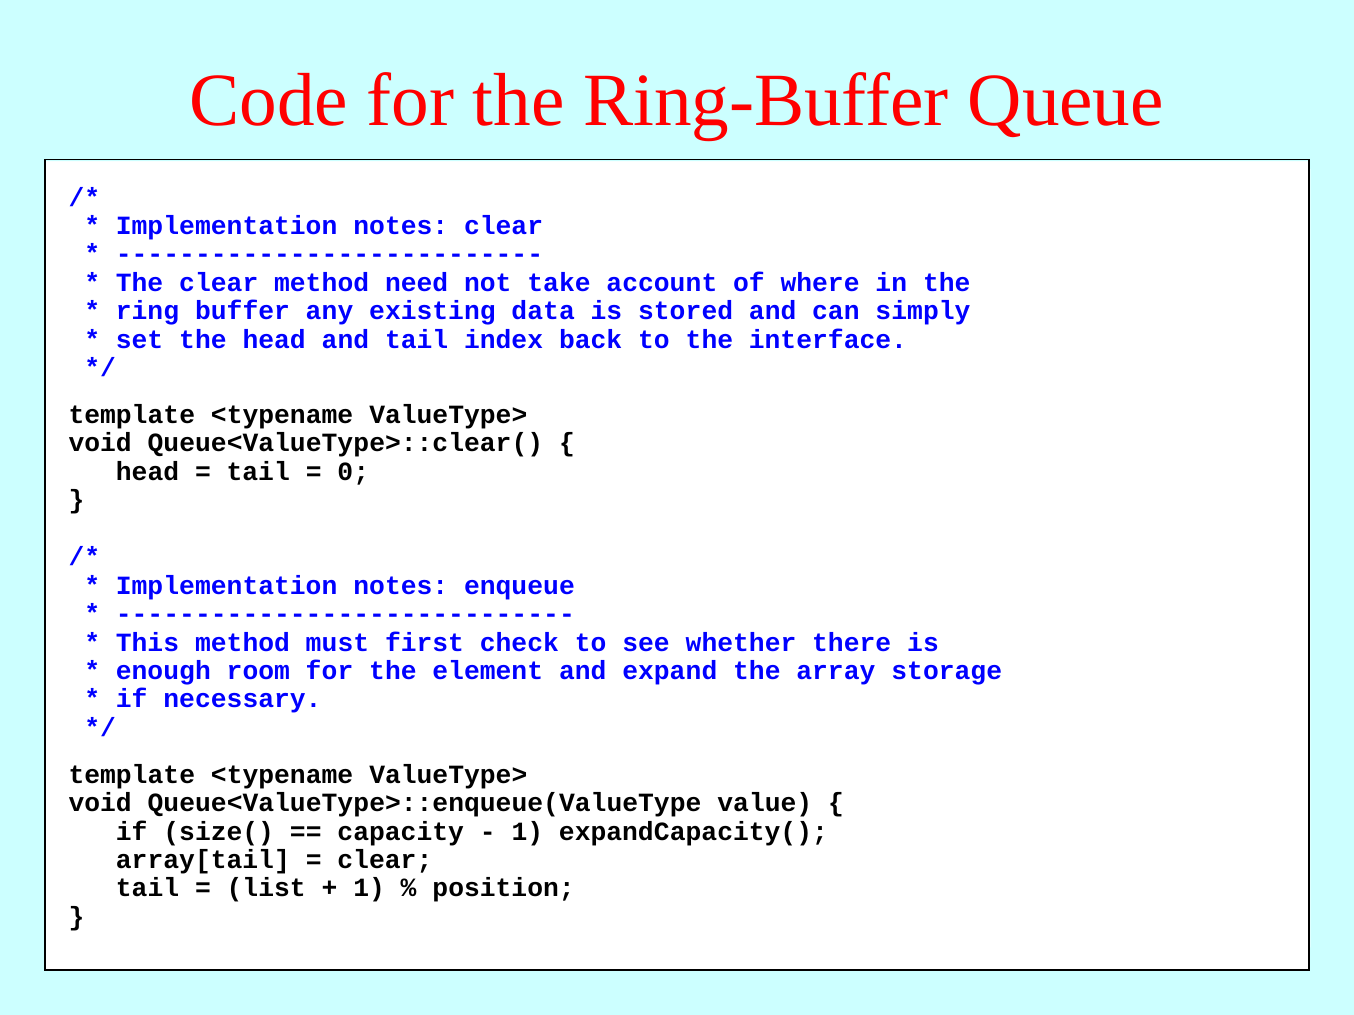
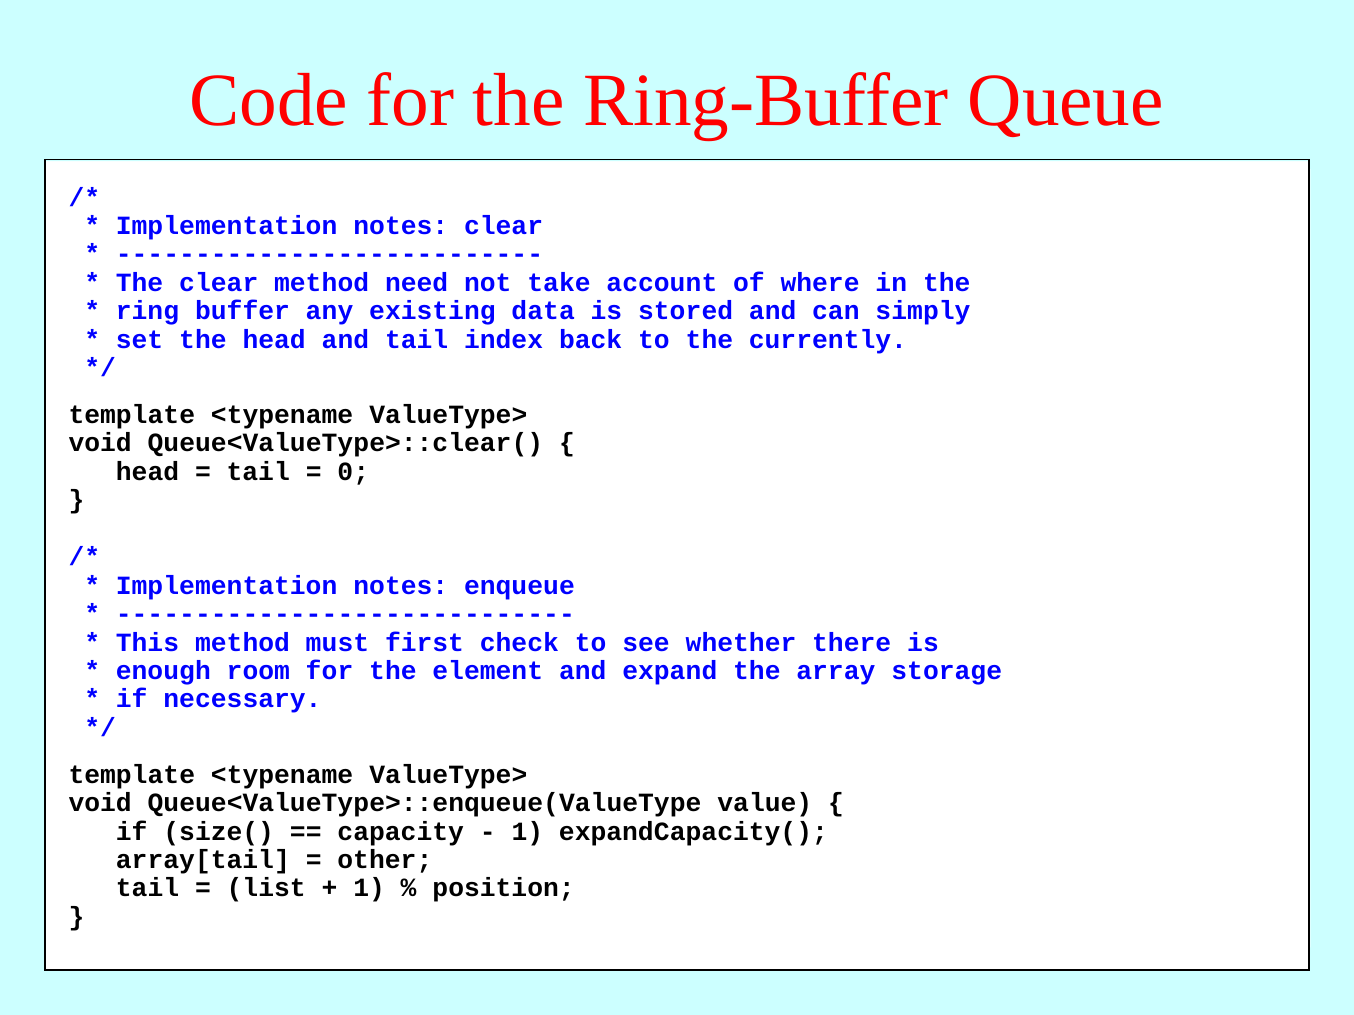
interface: interface -> currently
clear at (385, 860): clear -> other
